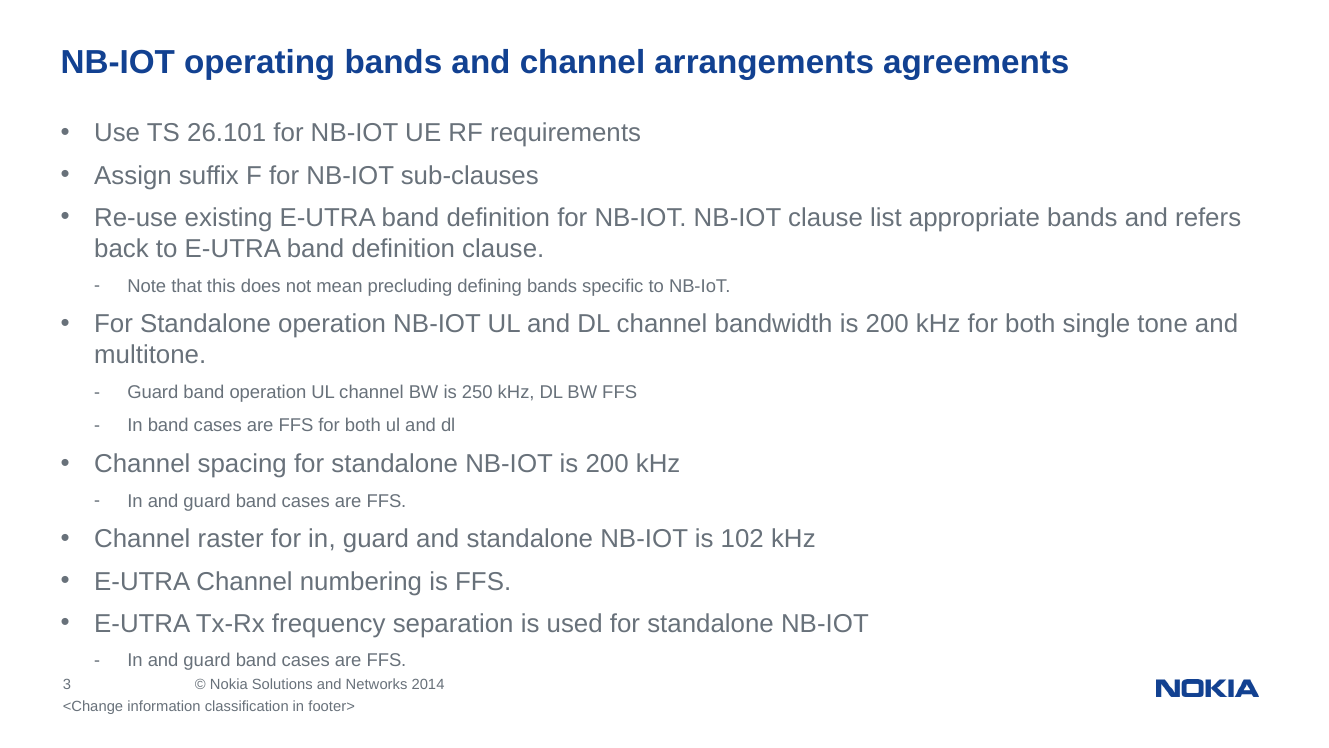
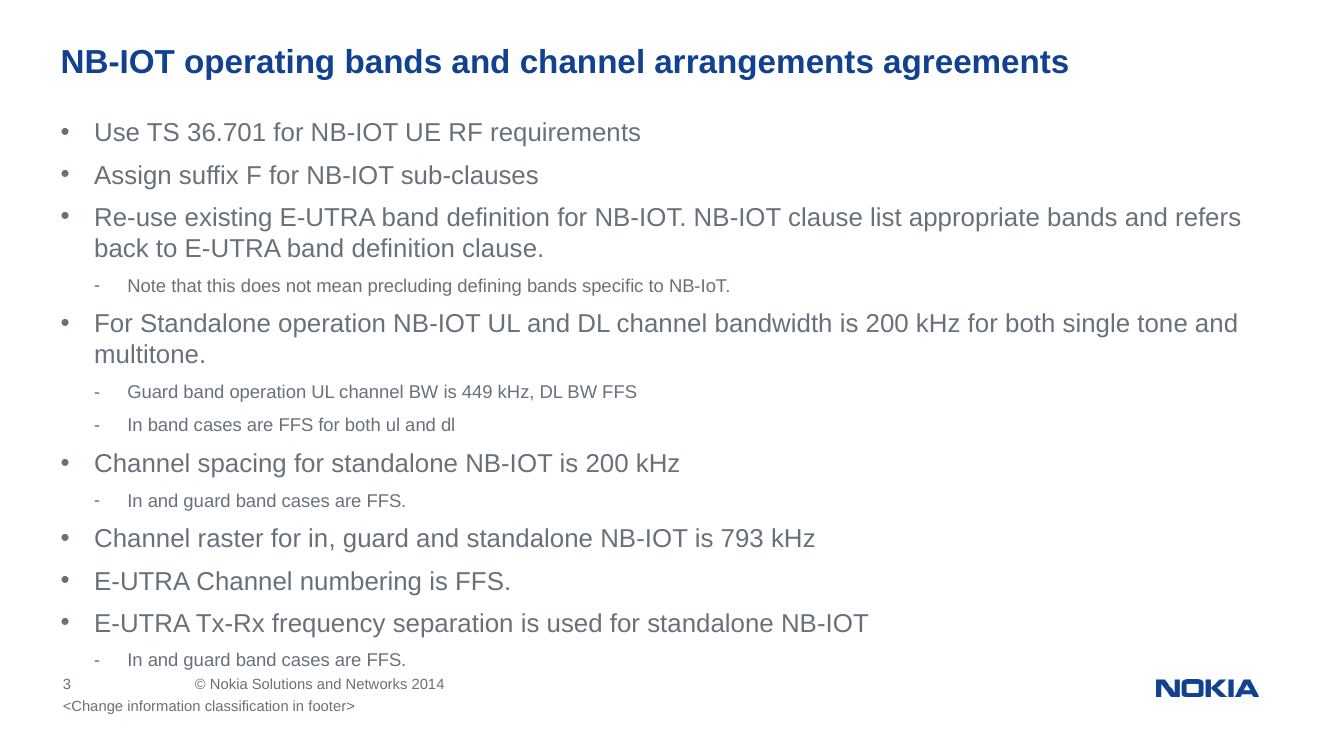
26.101: 26.101 -> 36.701
250: 250 -> 449
102: 102 -> 793
